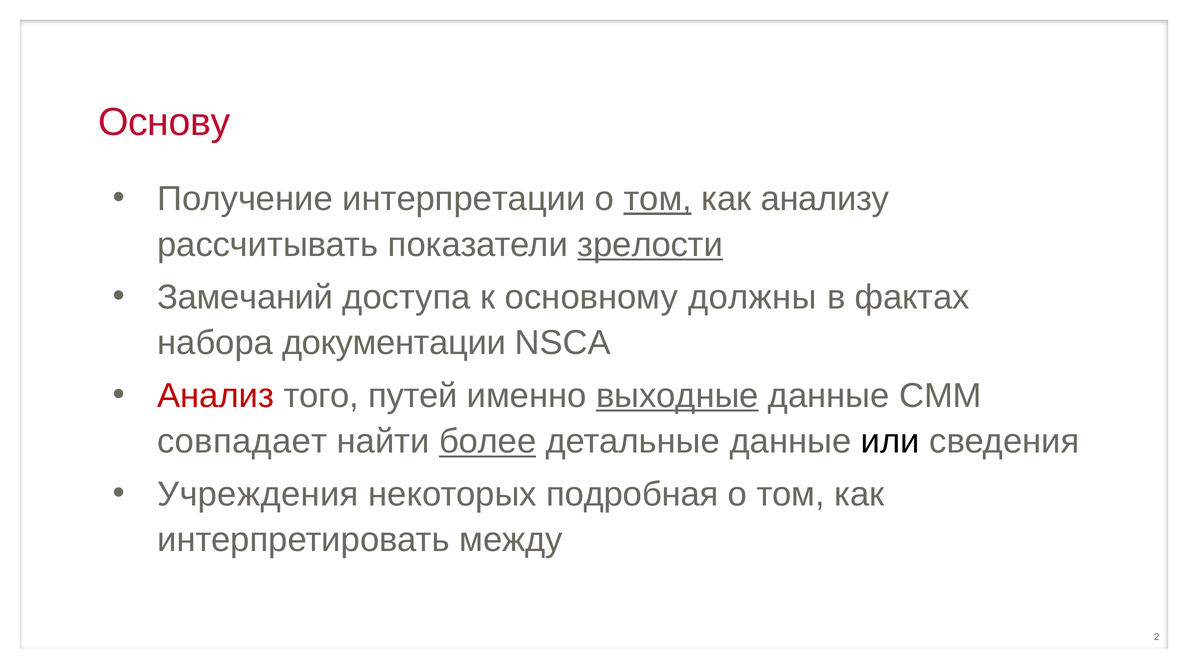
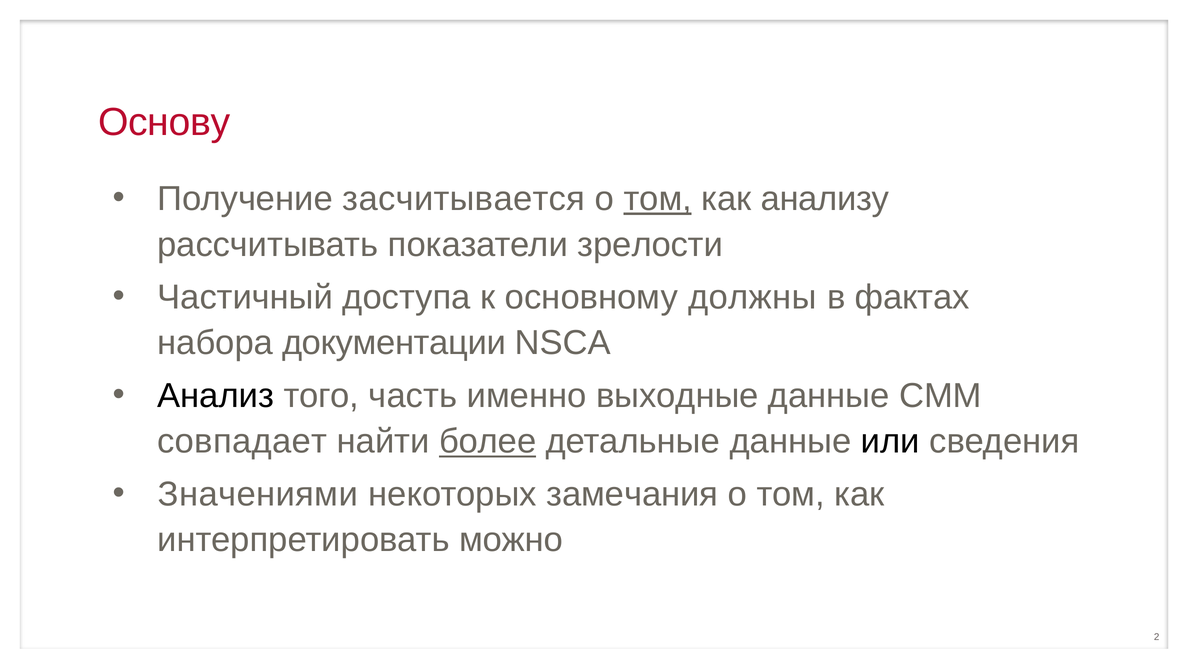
интерпретации: интерпретации -> засчитывается
зрелости underline: present -> none
Замечаний: Замечаний -> Частичный
Анализ colour: red -> black
путей: путей -> часть
выходные underline: present -> none
Учреждения: Учреждения -> Значениями
подробная: подробная -> замечания
между: между -> можно
